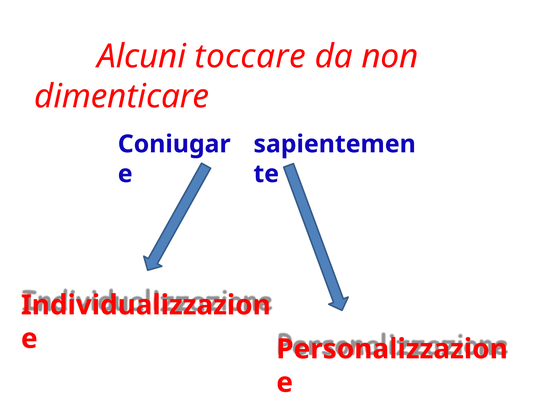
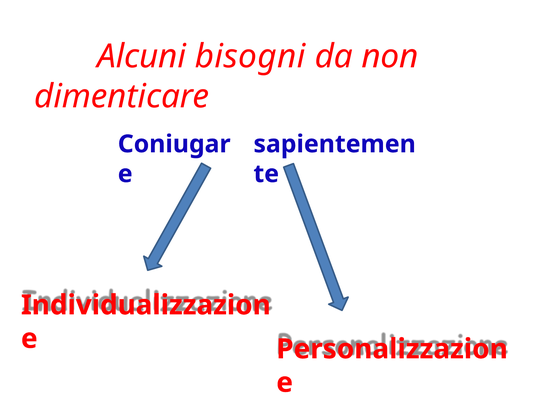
toccare: toccare -> bisogni
